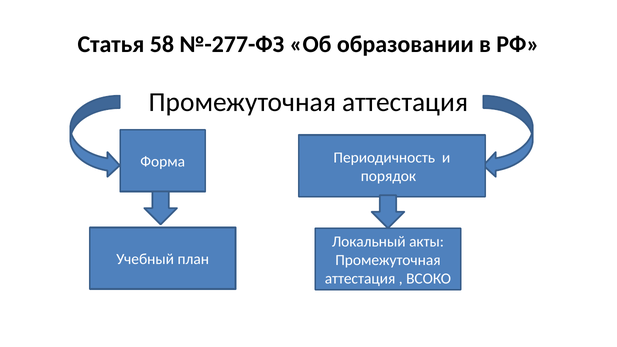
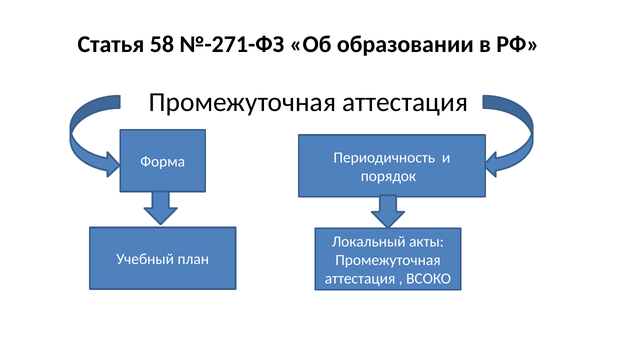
№-277-ФЗ: №-277-ФЗ -> №-271-ФЗ
